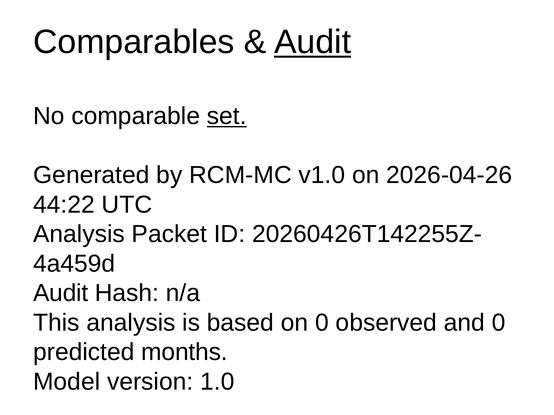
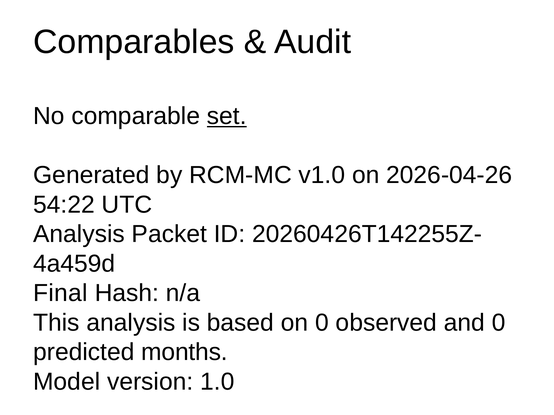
Audit at (313, 42) underline: present -> none
44:22: 44:22 -> 54:22
Audit at (61, 293): Audit -> Final
